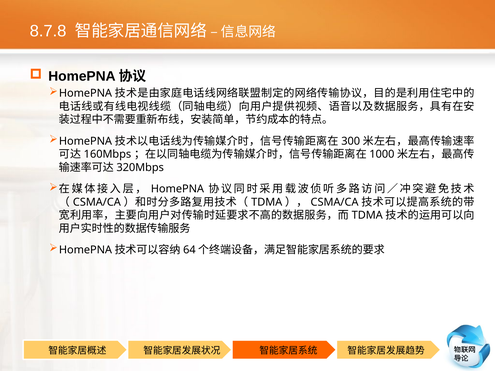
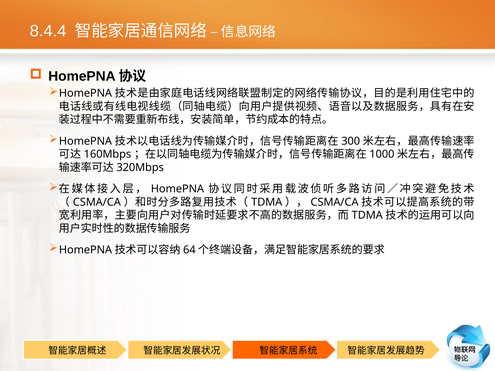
8.7.8: 8.7.8 -> 8.4.4
